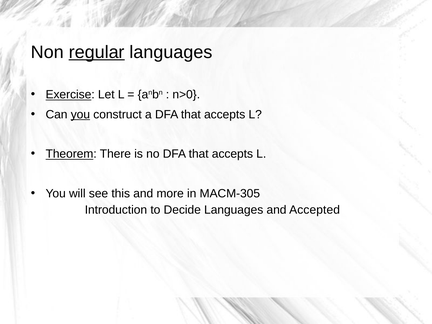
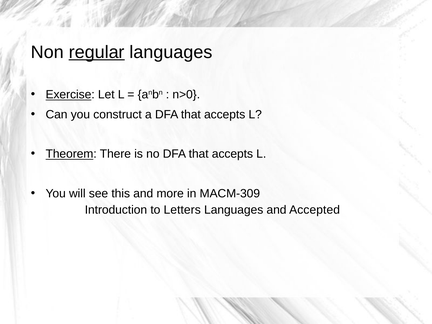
you at (80, 114) underline: present -> none
MACM-305: MACM-305 -> MACM-309
Decide: Decide -> Letters
